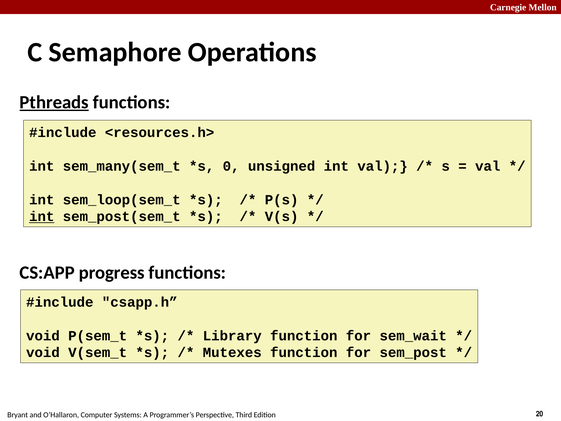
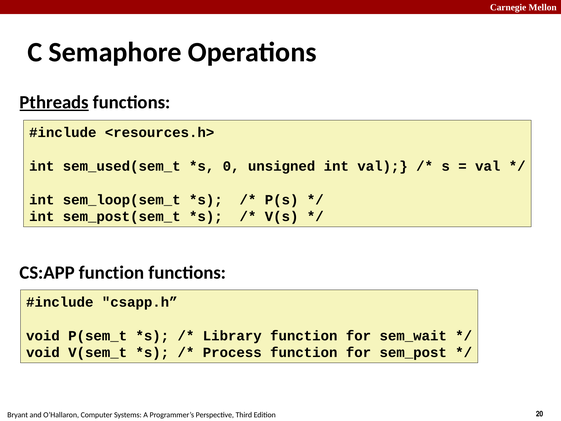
sem_many(sem_t: sem_many(sem_t -> sem_used(sem_t
int at (42, 216) underline: present -> none
CS:APP progress: progress -> function
Mutexes: Mutexes -> Process
